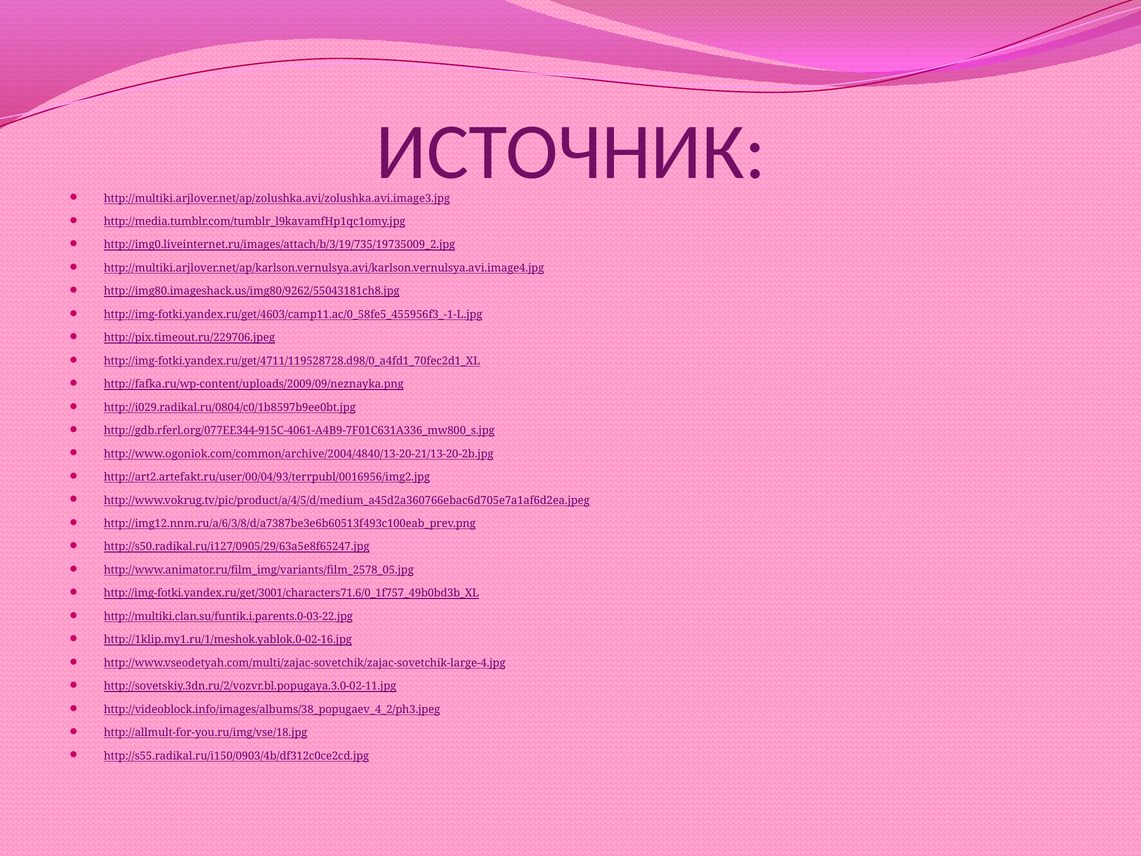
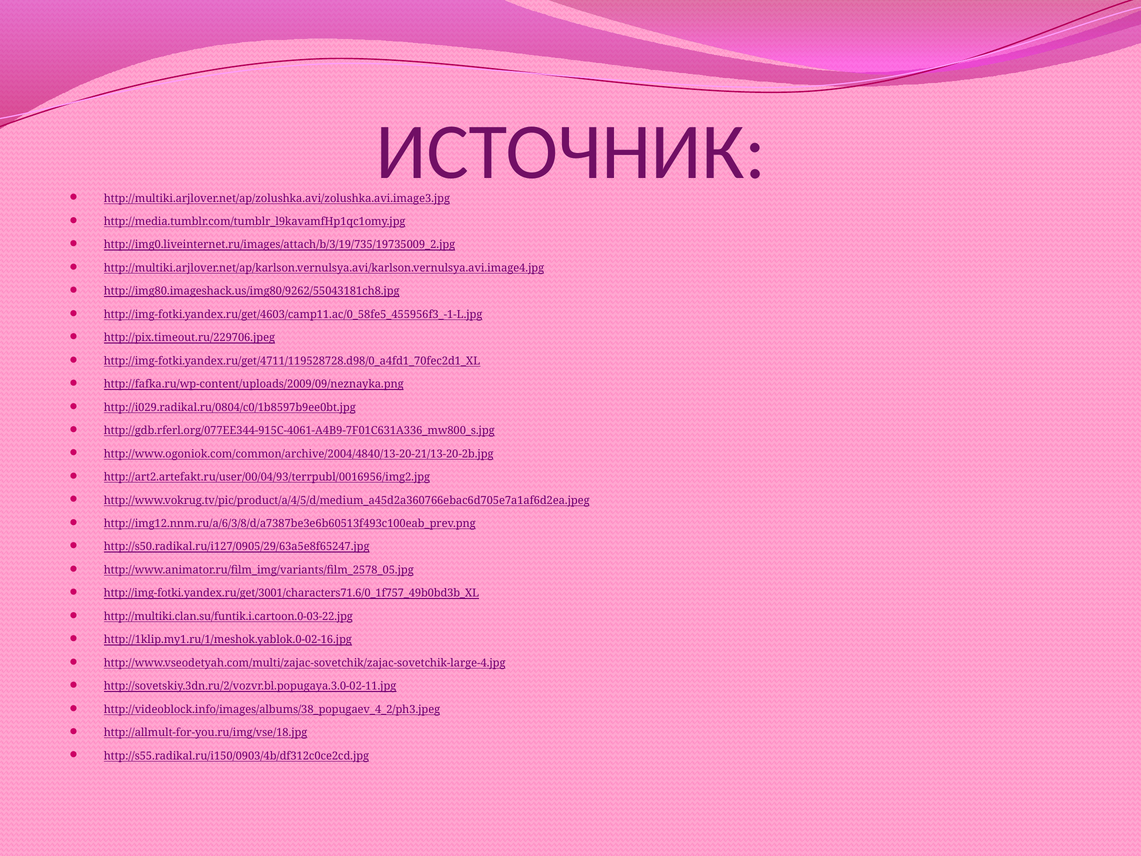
http://multiki.clan.su/funtik.i.parents.0-03-22.jpg: http://multiki.clan.su/funtik.i.parents.0-03-22.jpg -> http://multiki.clan.su/funtik.i.cartoon.0-03-22.jpg
